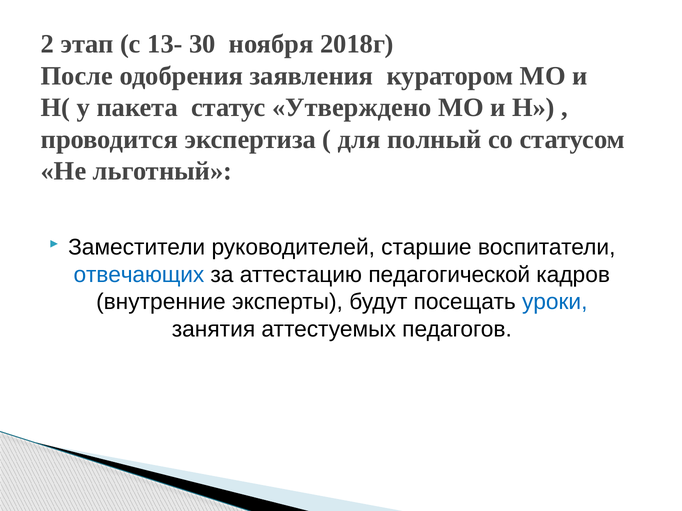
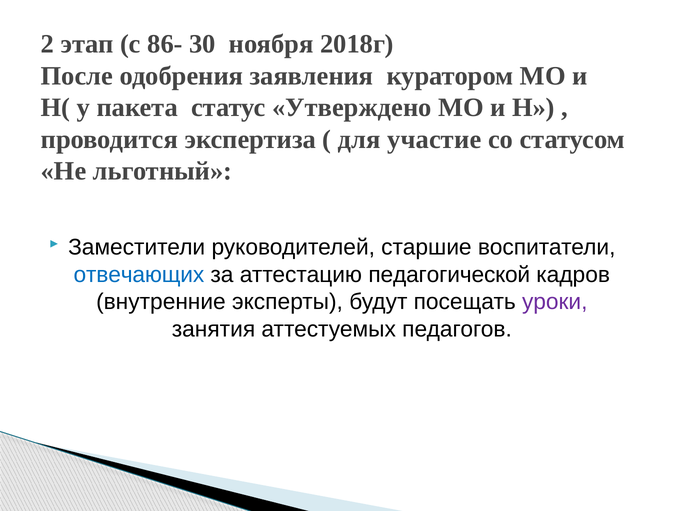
13-: 13- -> 86-
полный: полный -> участие
уроки colour: blue -> purple
